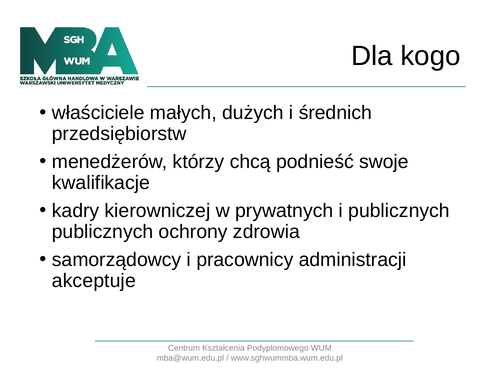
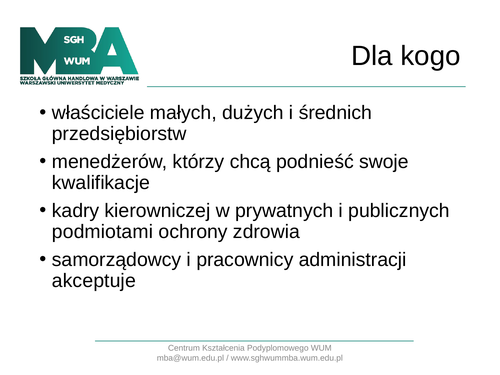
publicznych at (103, 232): publicznych -> podmiotami
